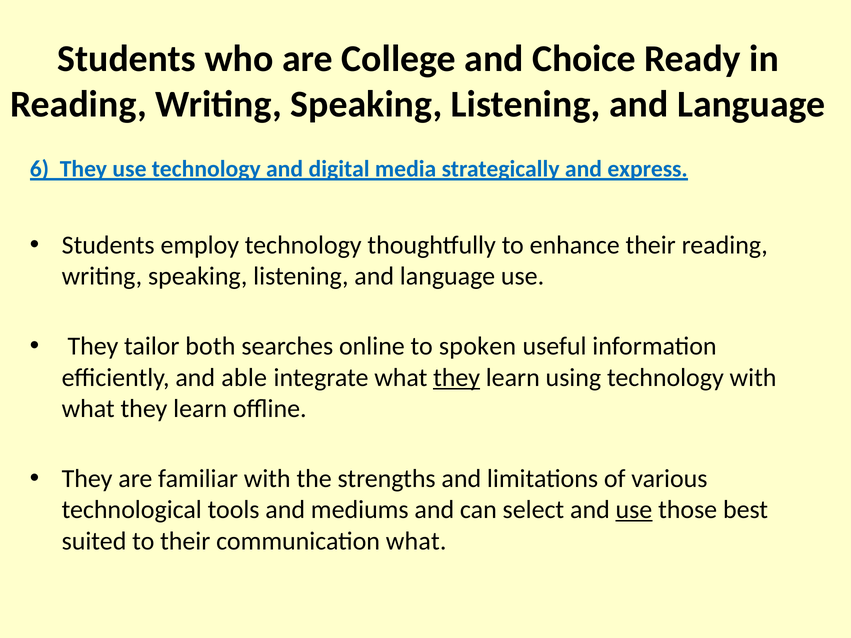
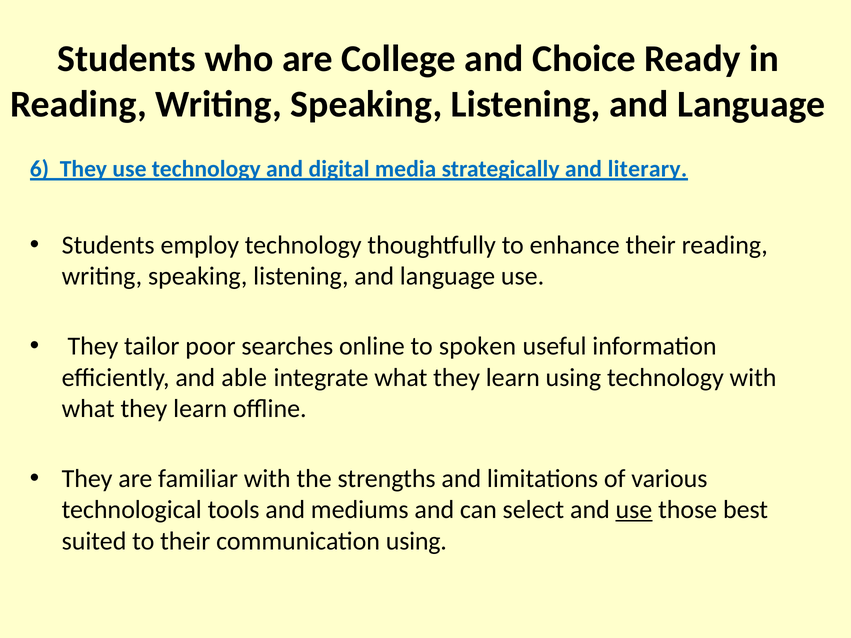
express: express -> literary
both: both -> poor
they at (457, 378) underline: present -> none
communication what: what -> using
